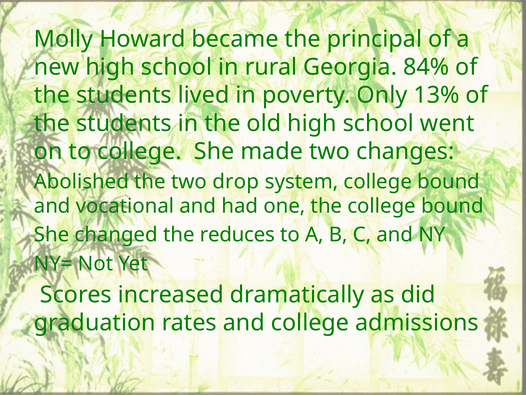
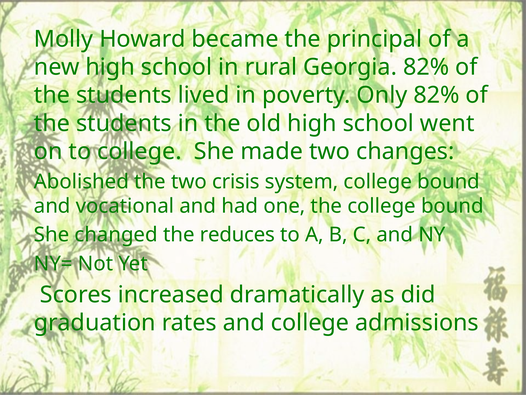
Georgia 84%: 84% -> 82%
Only 13%: 13% -> 82%
drop: drop -> crisis
